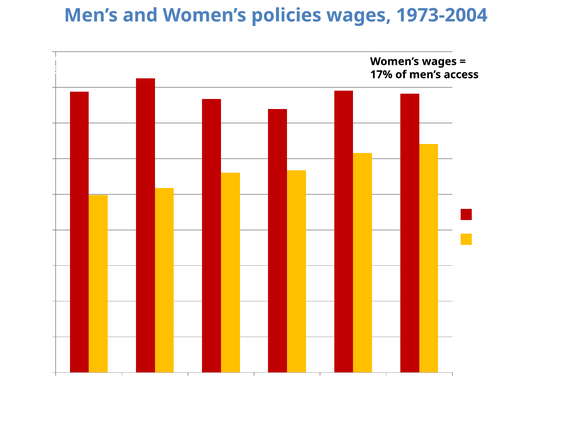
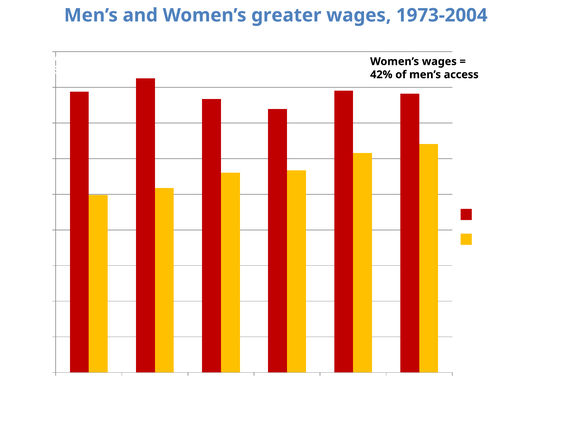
policies: policies -> greater
17%: 17% -> 42%
